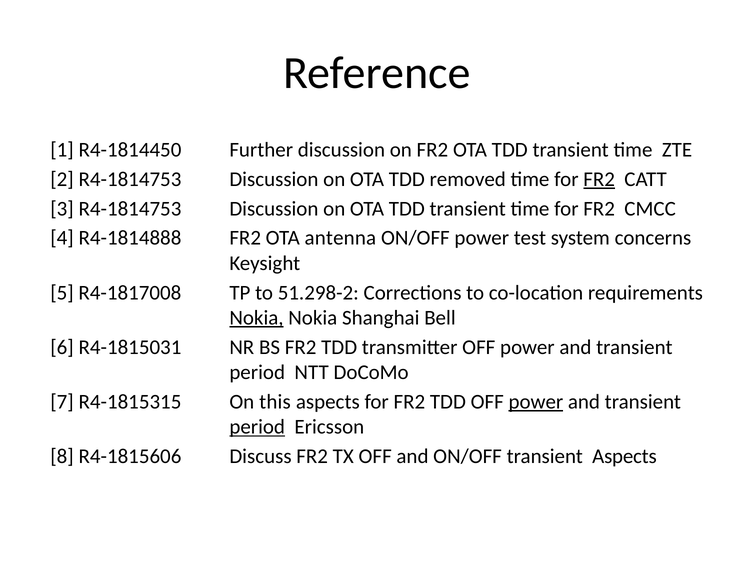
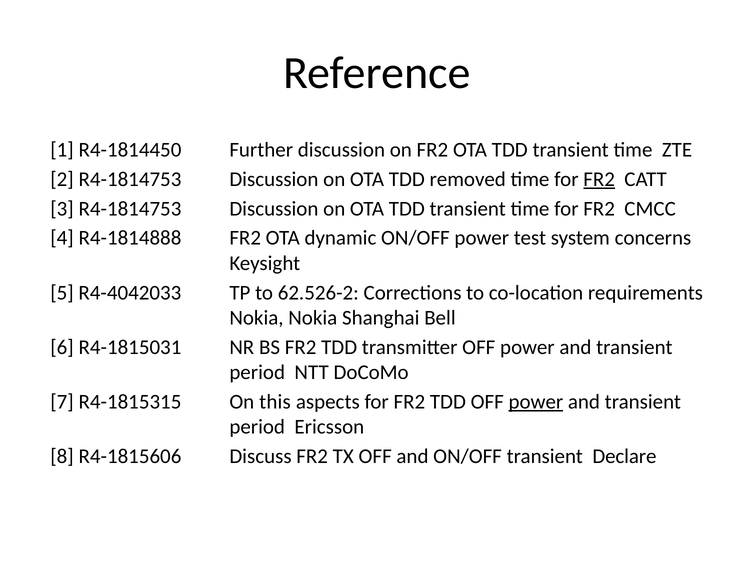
antenna: antenna -> dynamic
R4-1817008: R4-1817008 -> R4-4042033
51.298-2: 51.298-2 -> 62.526-2
Nokia at (256, 318) underline: present -> none
period at (257, 427) underline: present -> none
transient Aspects: Aspects -> Declare
